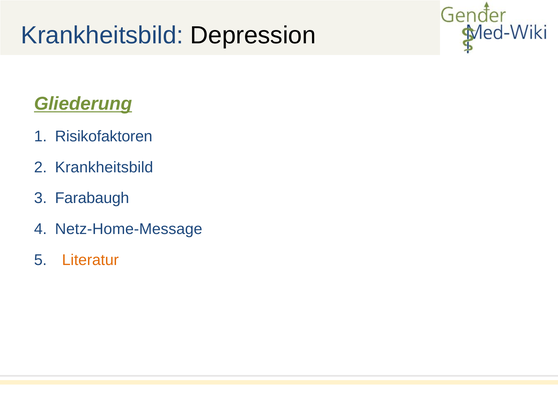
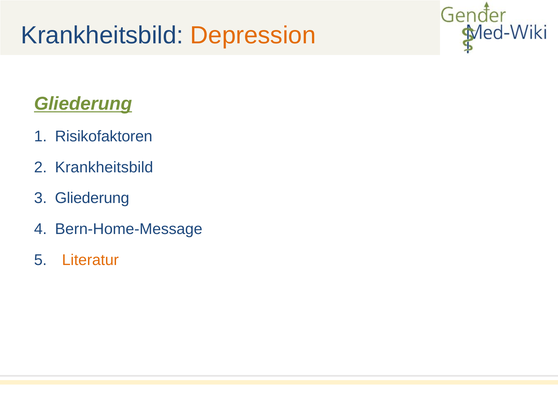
Depression colour: black -> orange
Farabaugh at (92, 198): Farabaugh -> Gliederung
Netz-Home-Message: Netz-Home-Message -> Bern-Home-Message
